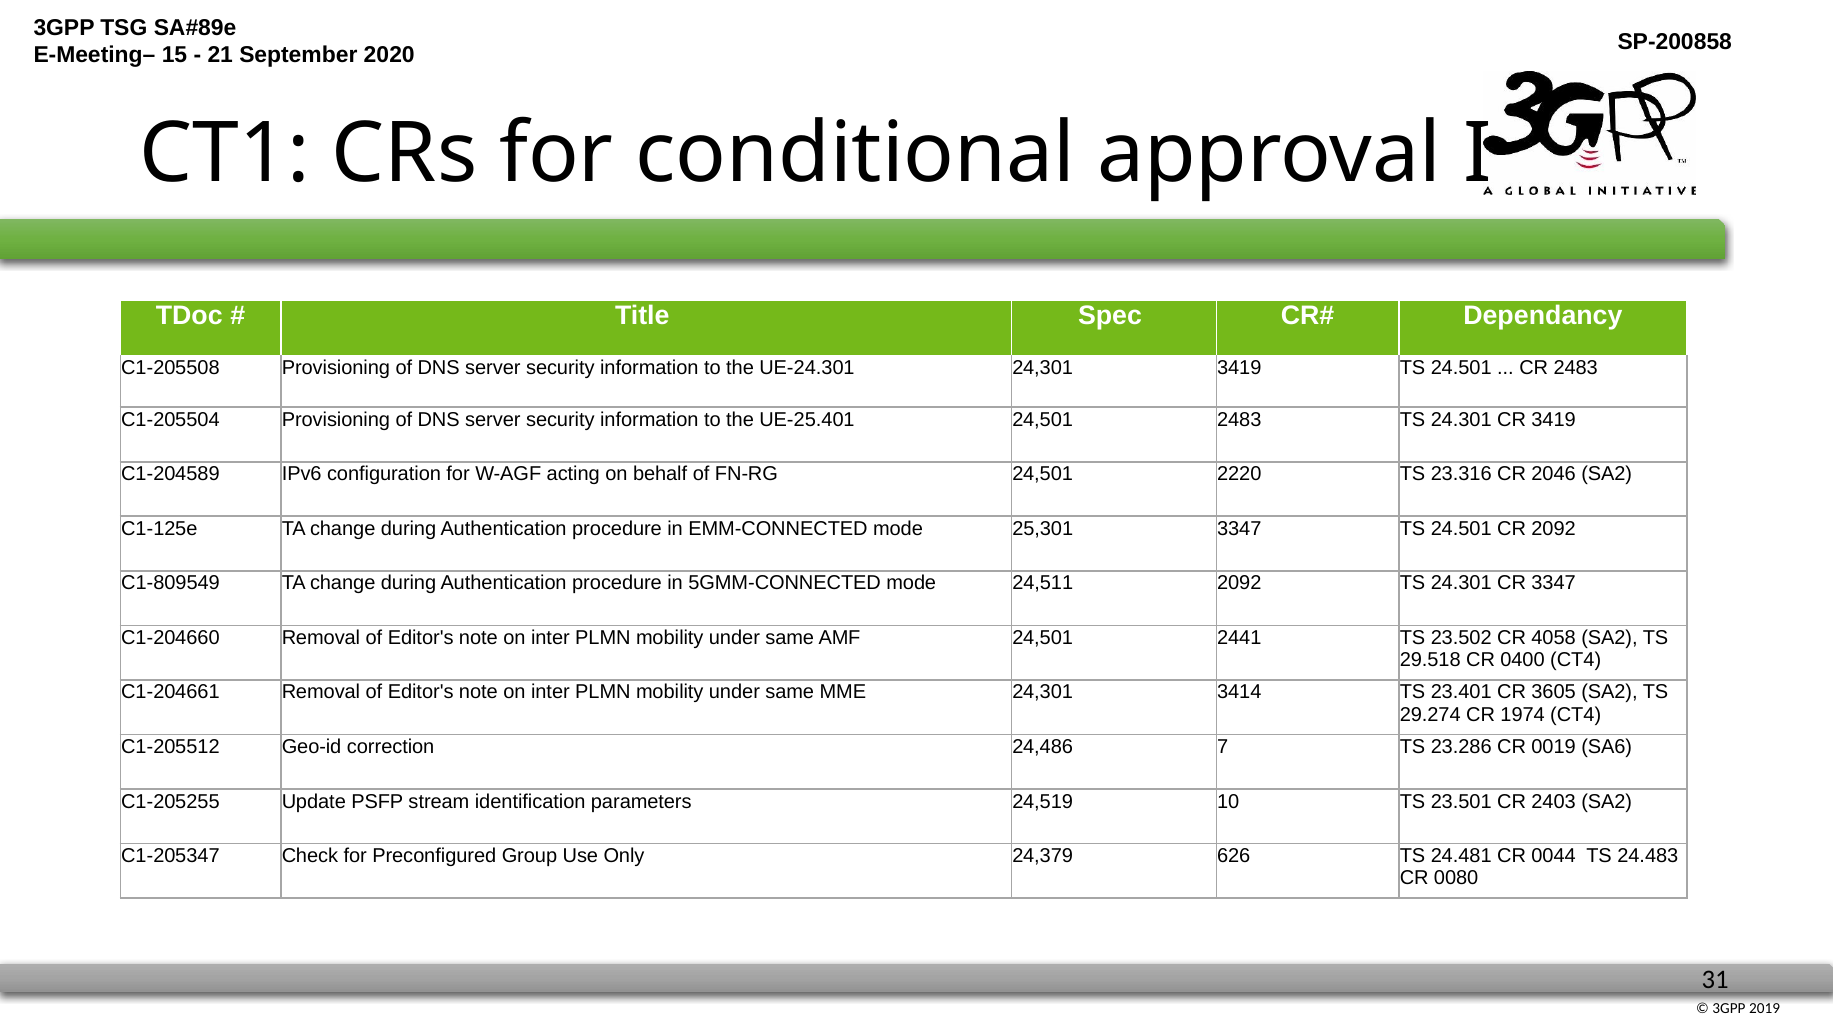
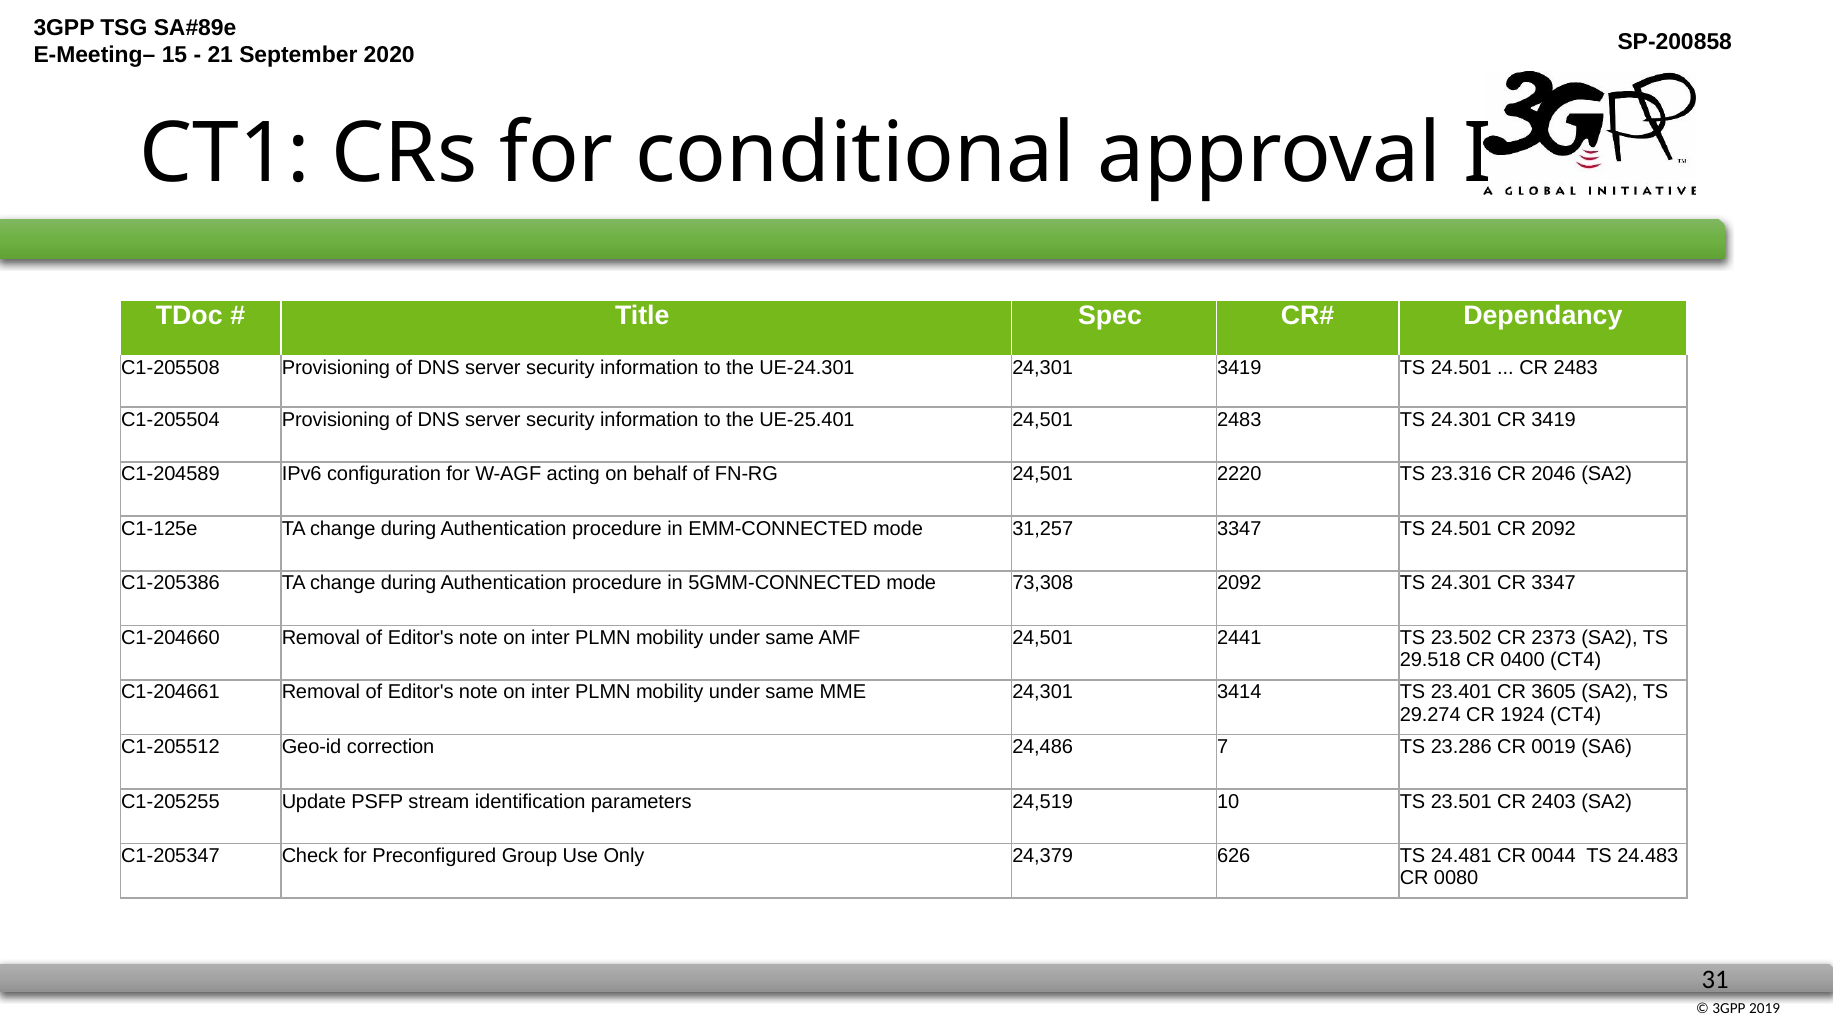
25,301: 25,301 -> 31,257
C1-809549: C1-809549 -> C1-205386
24,511: 24,511 -> 73,308
4058: 4058 -> 2373
1974: 1974 -> 1924
